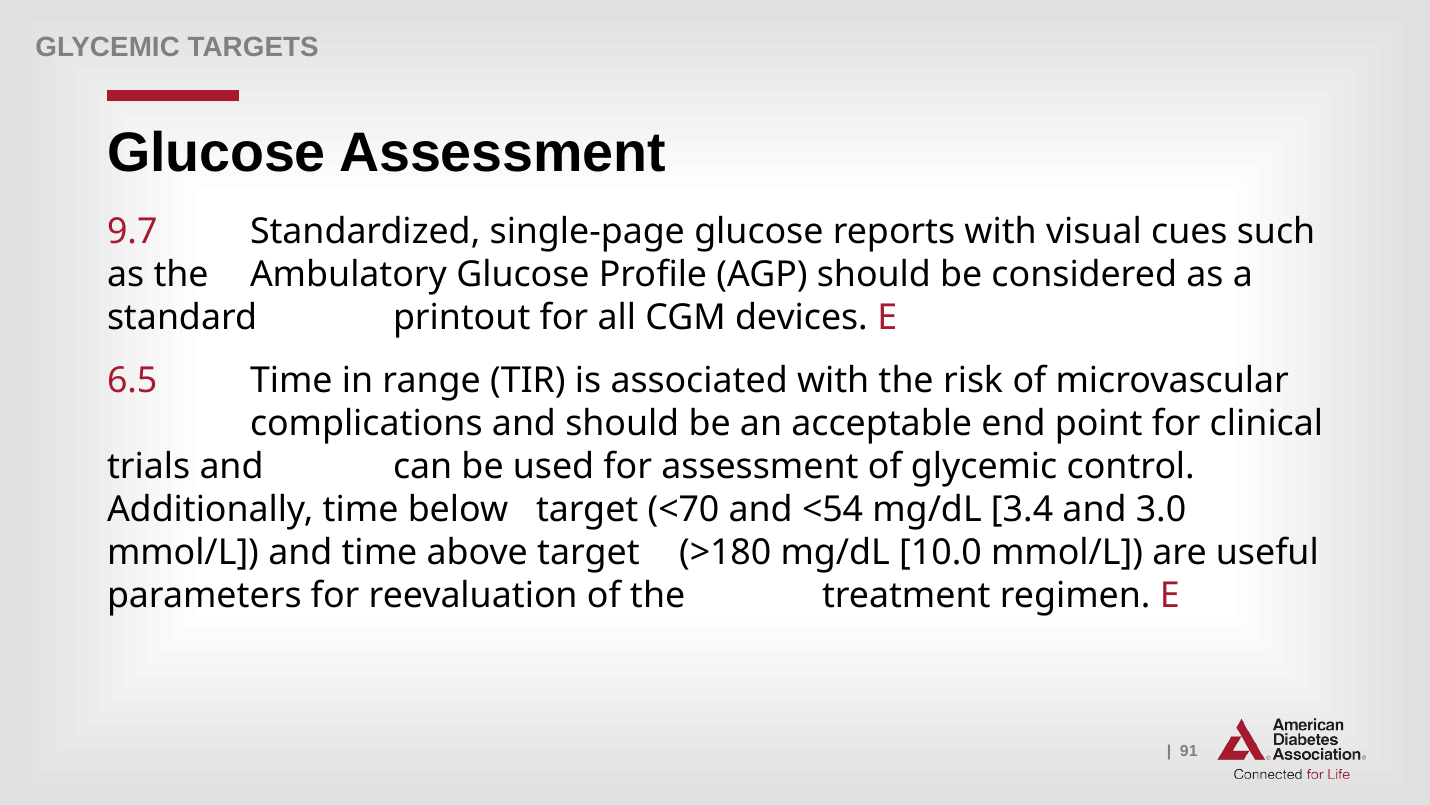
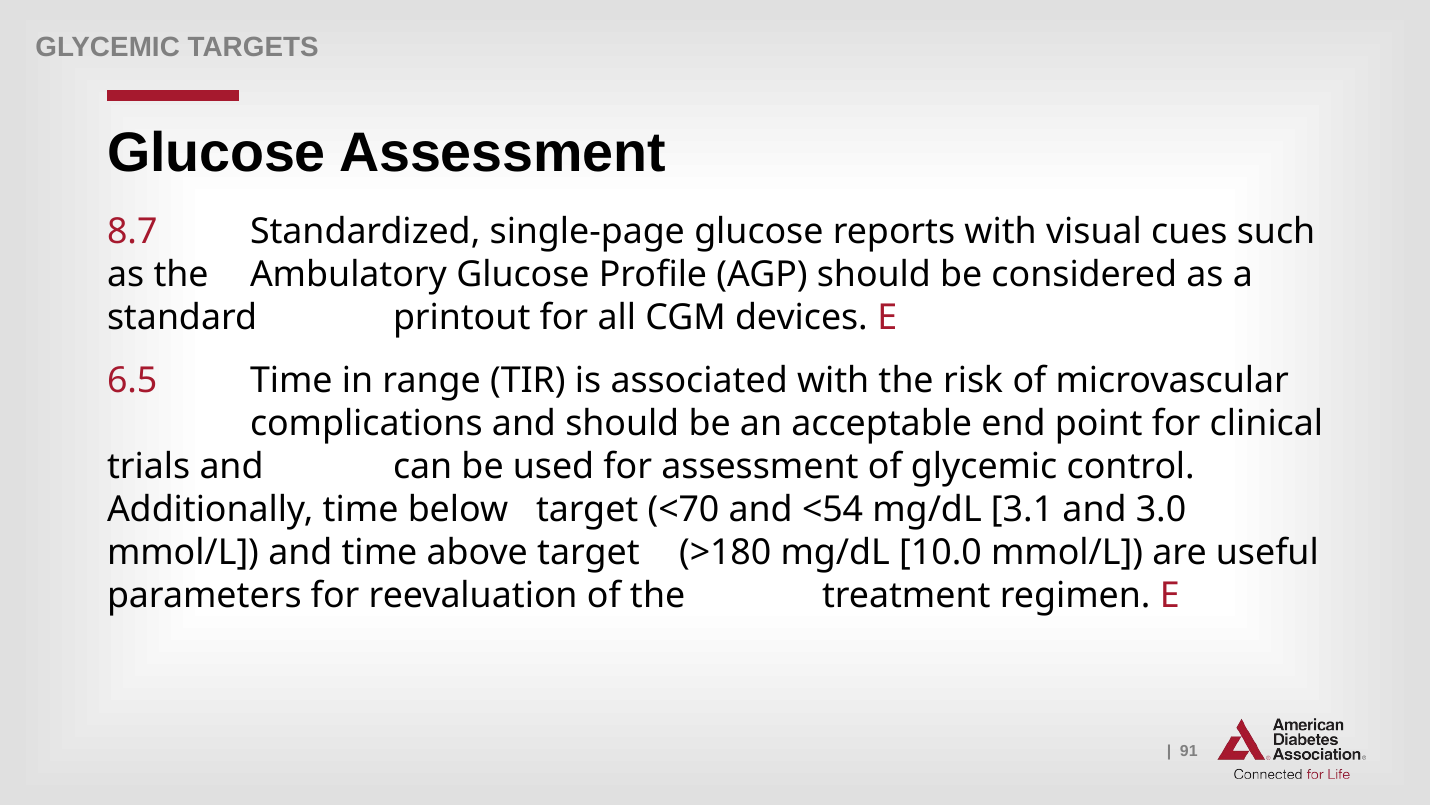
9.7: 9.7 -> 8.7
3.4: 3.4 -> 3.1
